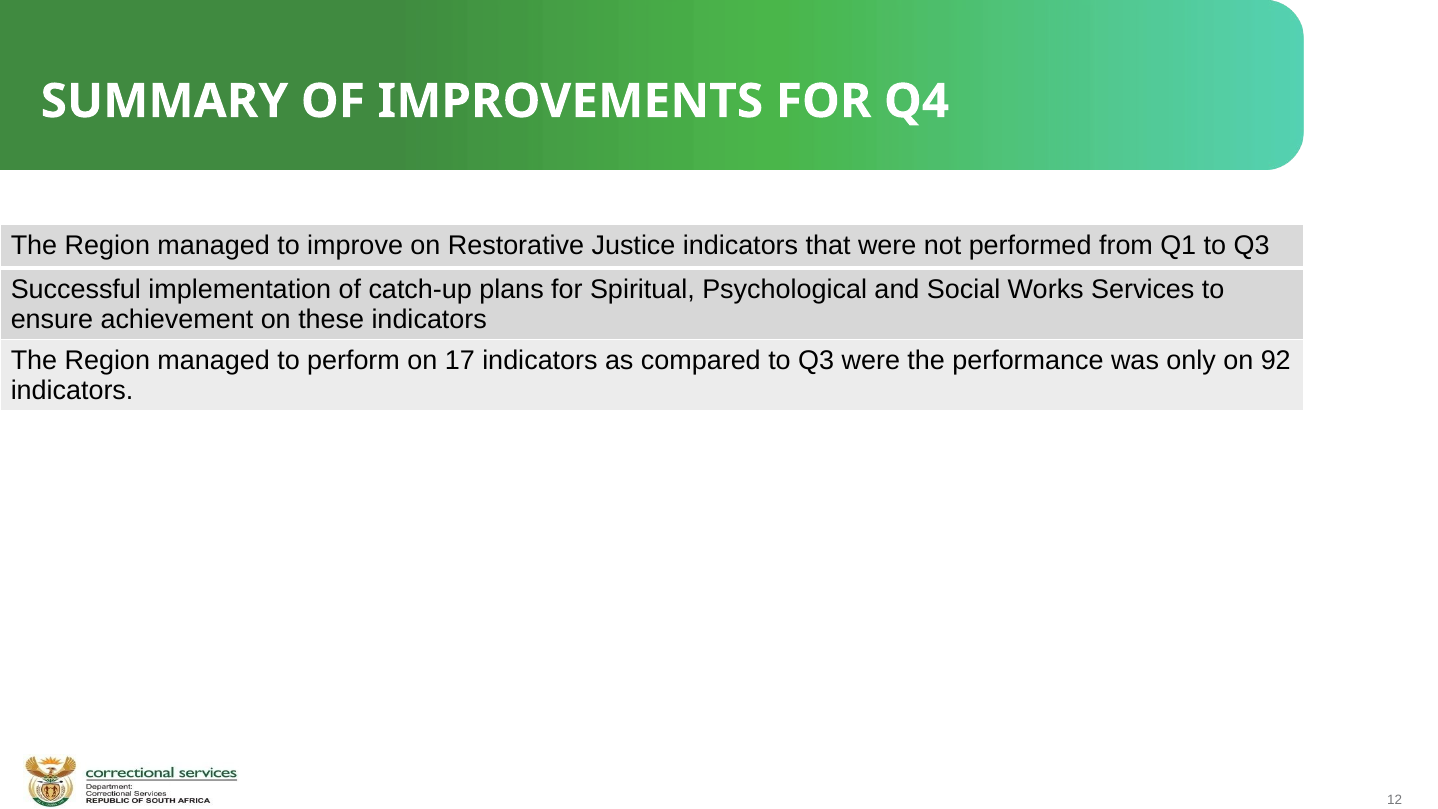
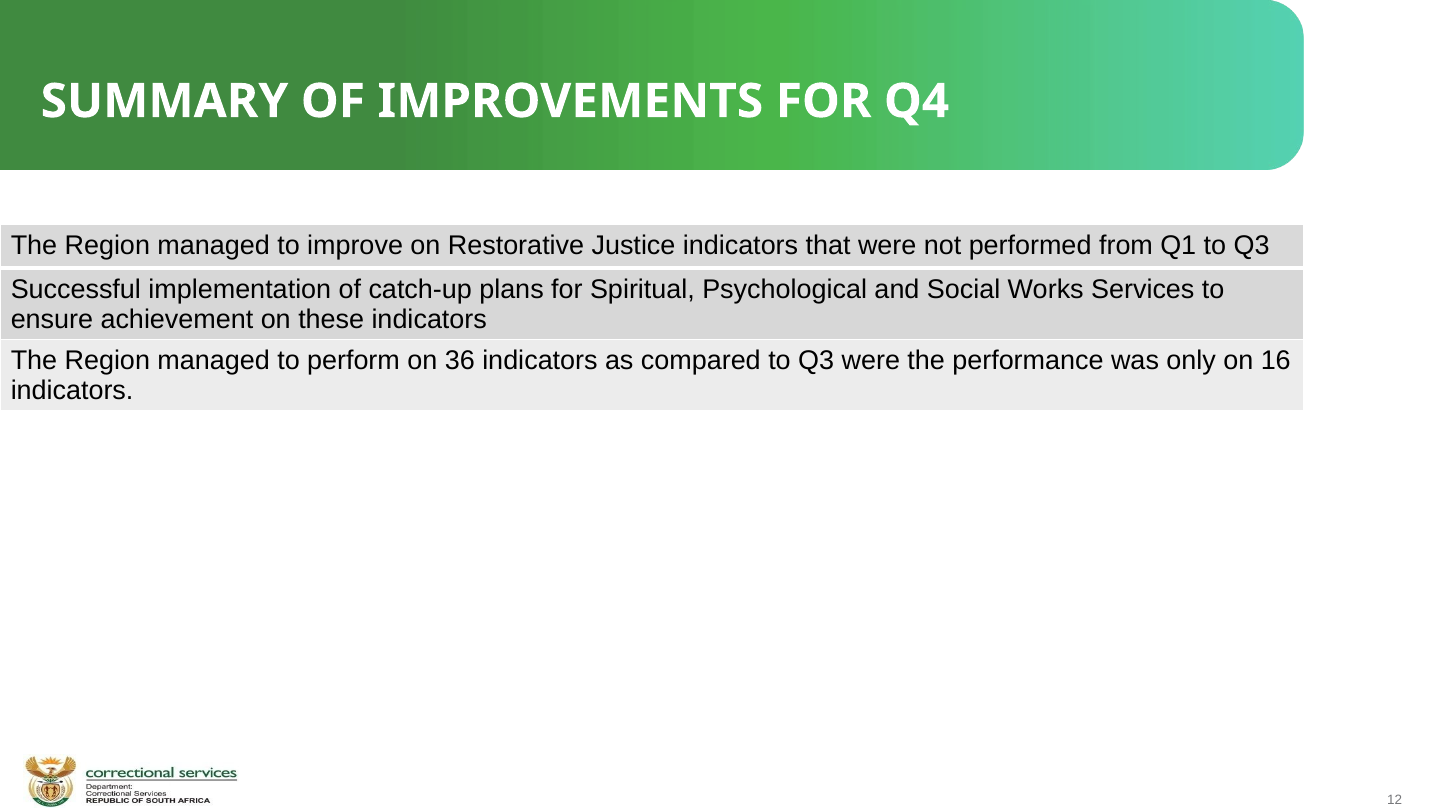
17: 17 -> 36
92: 92 -> 16
